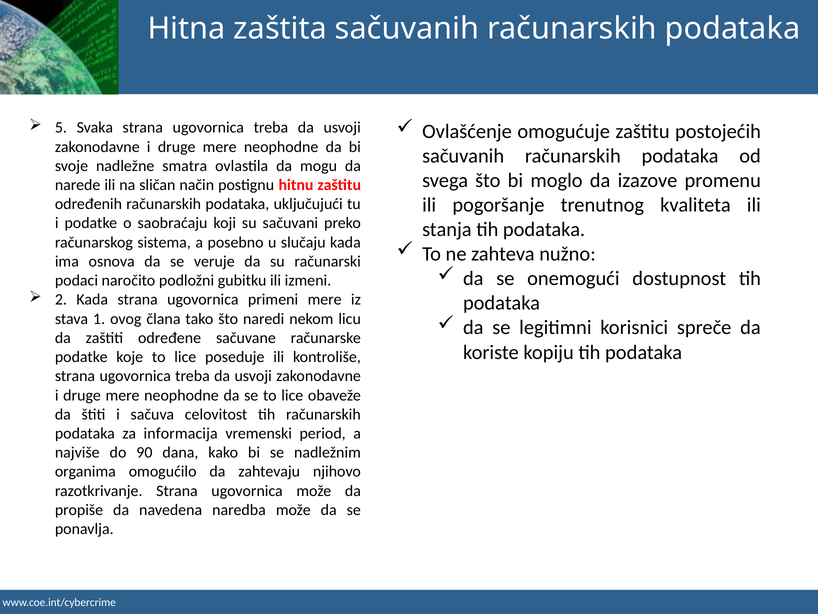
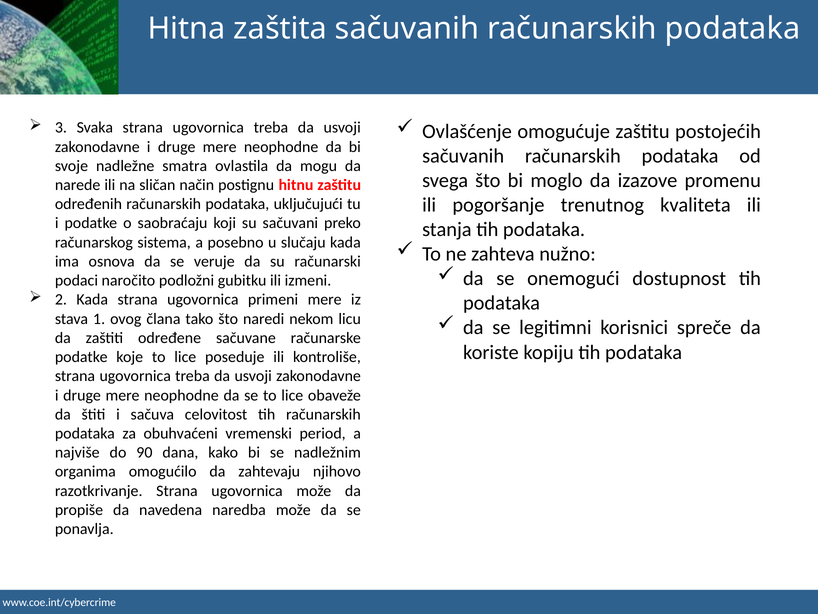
5: 5 -> 3
informacija: informacija -> obuhvaćeni
